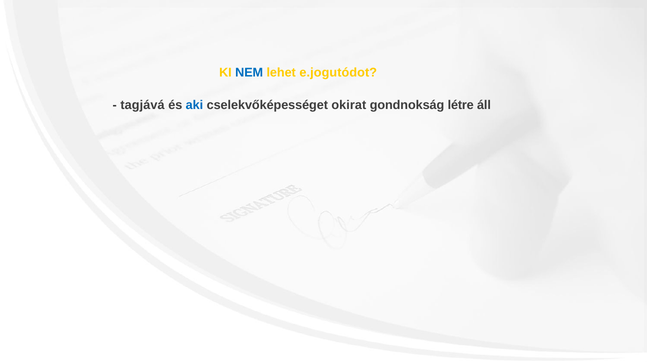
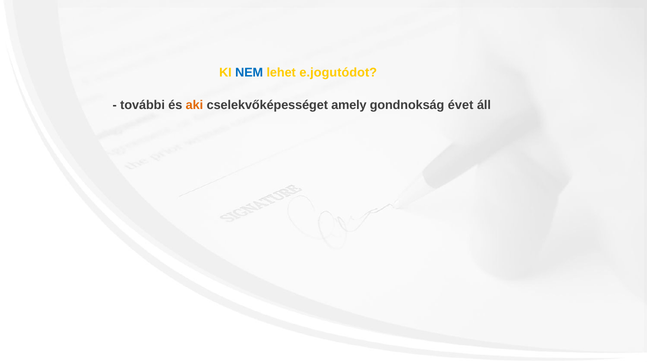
tagjává: tagjává -> további
aki colour: blue -> orange
okirat: okirat -> amely
létre: létre -> évet
